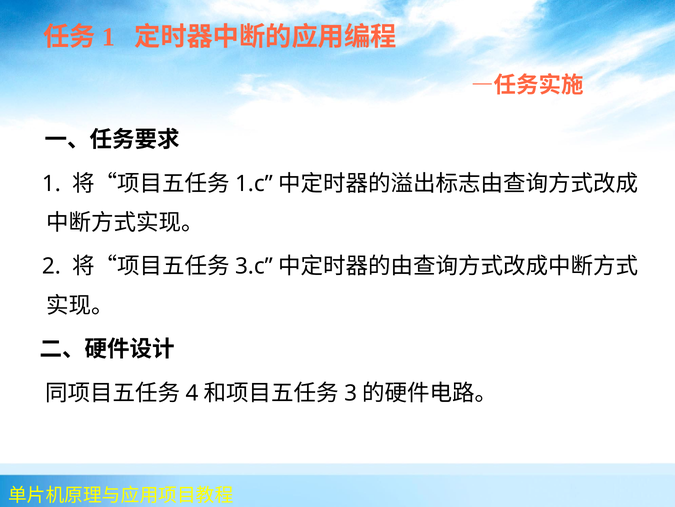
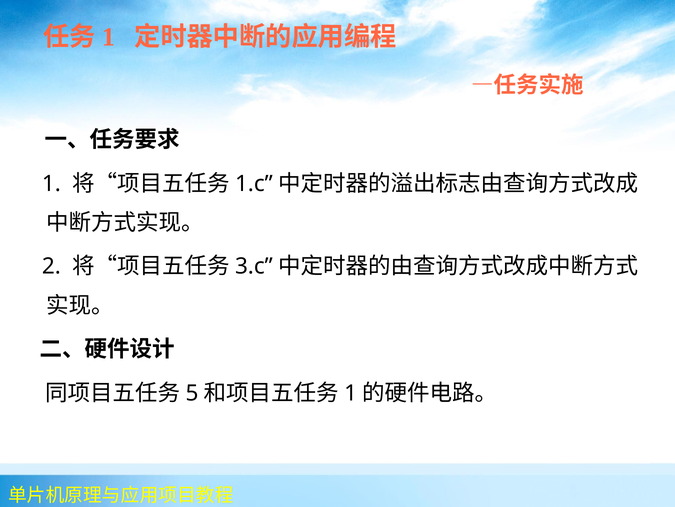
4: 4 -> 5
3 at (351, 393): 3 -> 1
